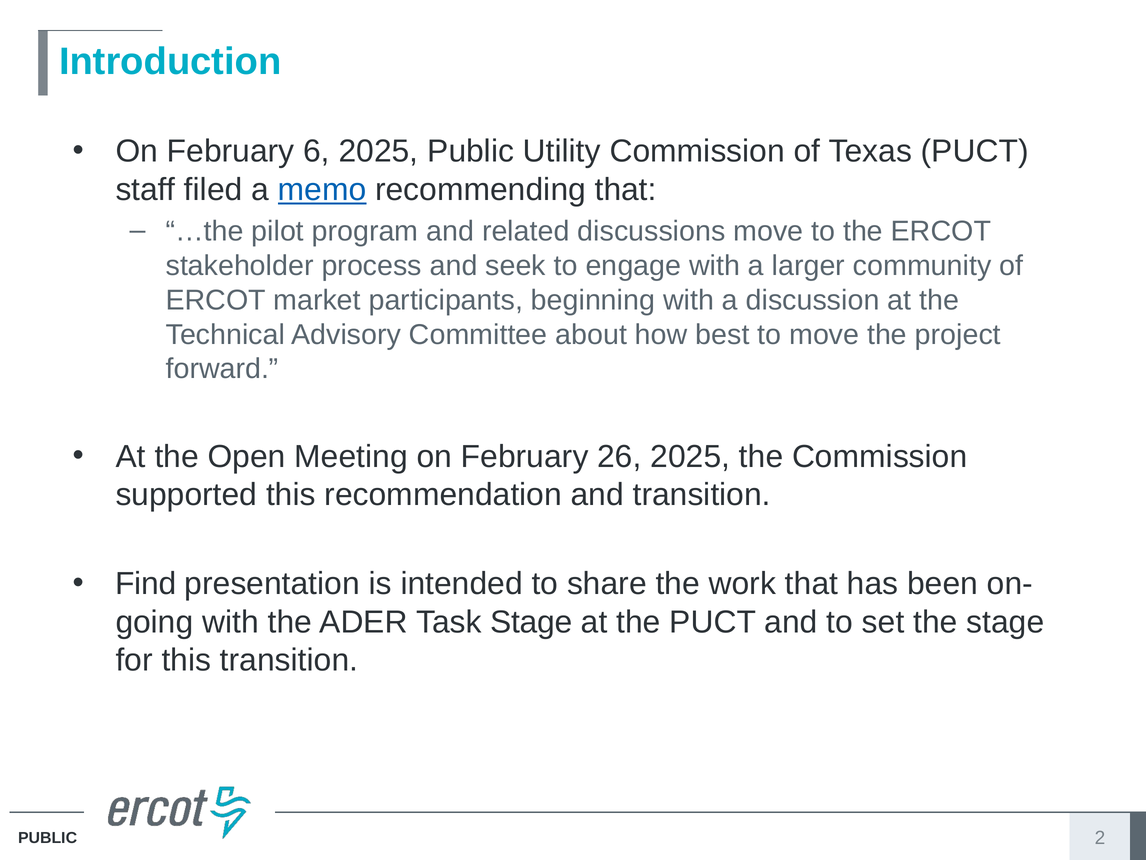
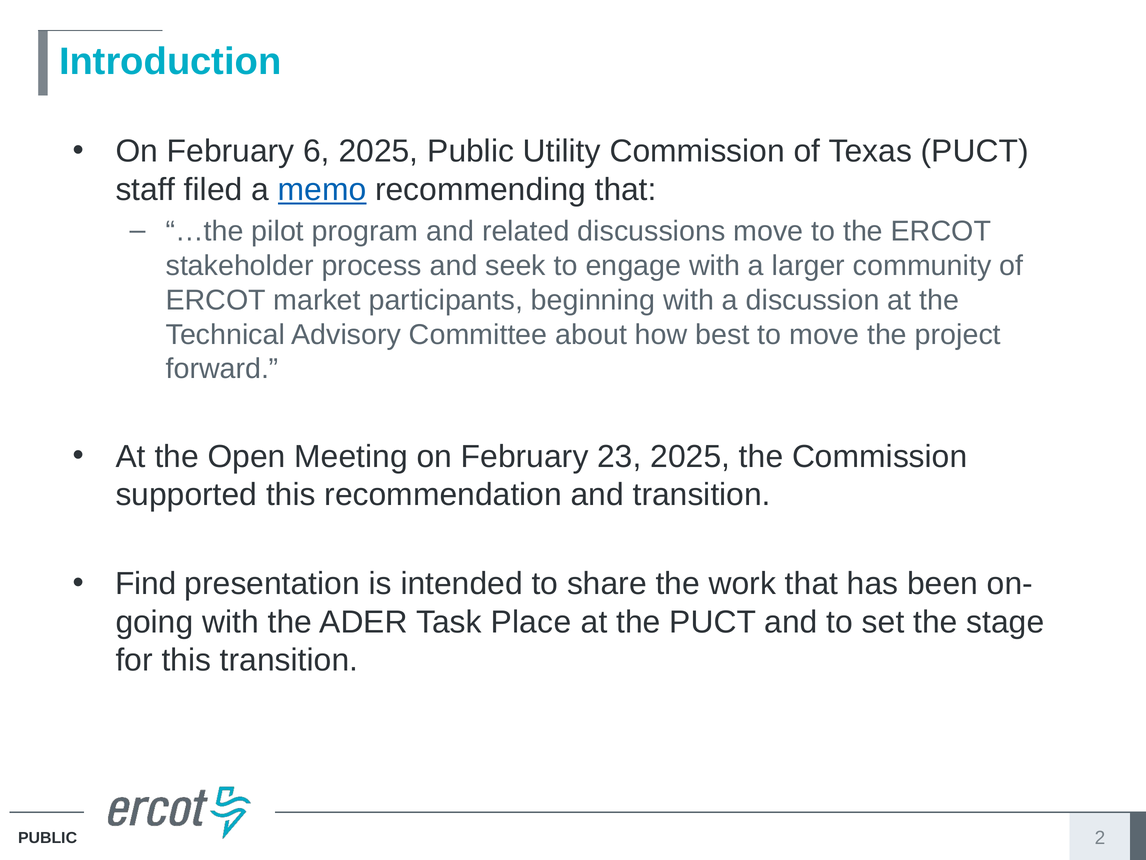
26: 26 -> 23
Task Stage: Stage -> Place
